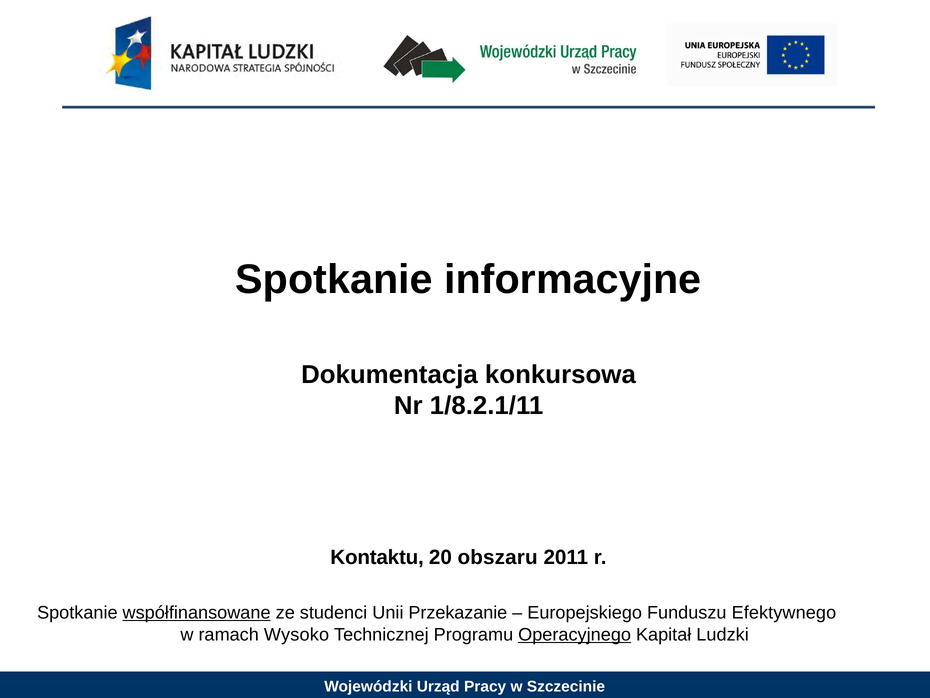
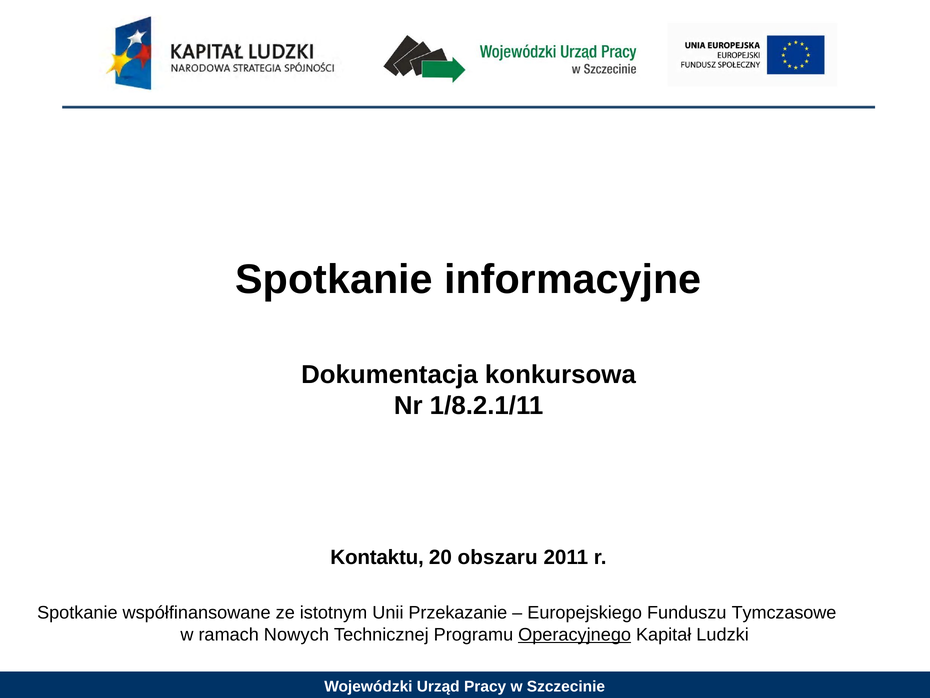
współfinansowane underline: present -> none
studenci: studenci -> istotnym
Efektywnego: Efektywnego -> Tymczasowe
Wysoko: Wysoko -> Nowych
